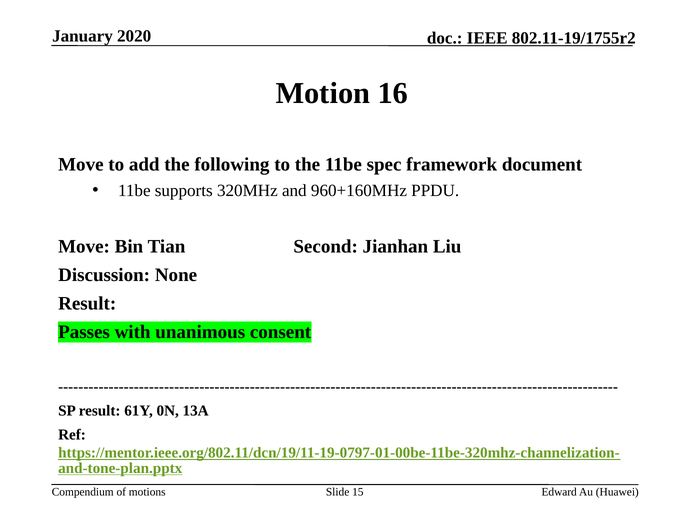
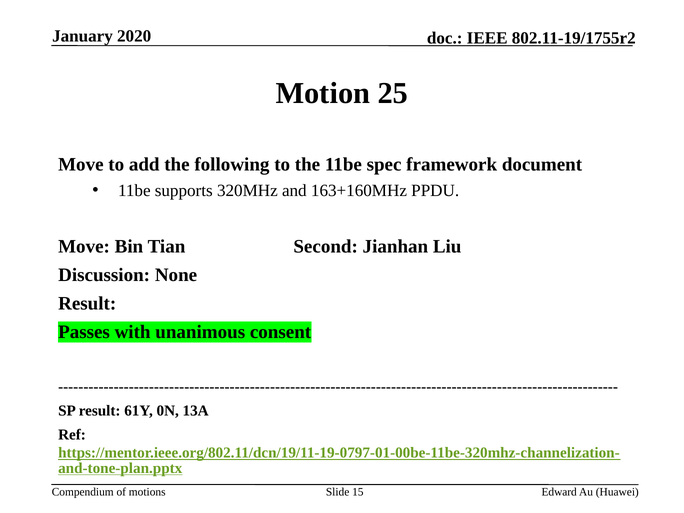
16: 16 -> 25
960+160MHz: 960+160MHz -> 163+160MHz
